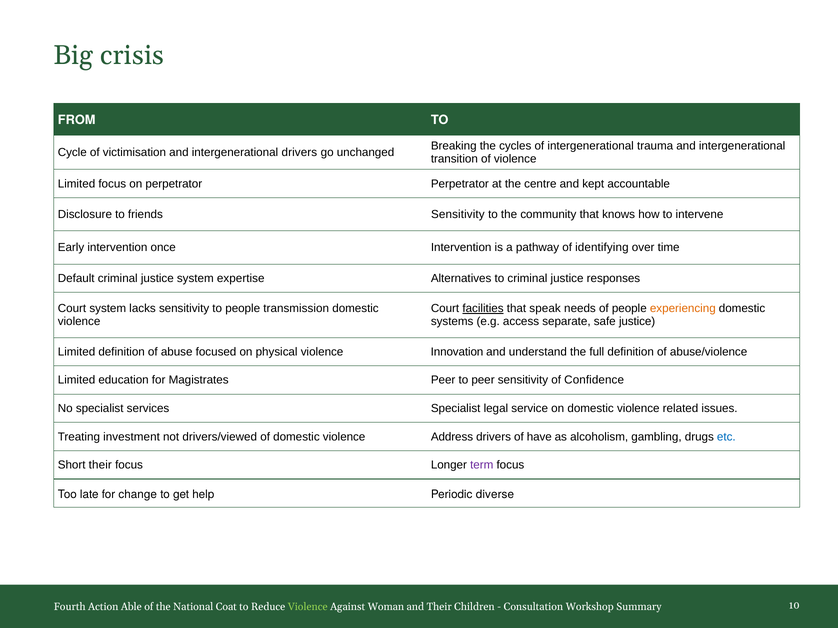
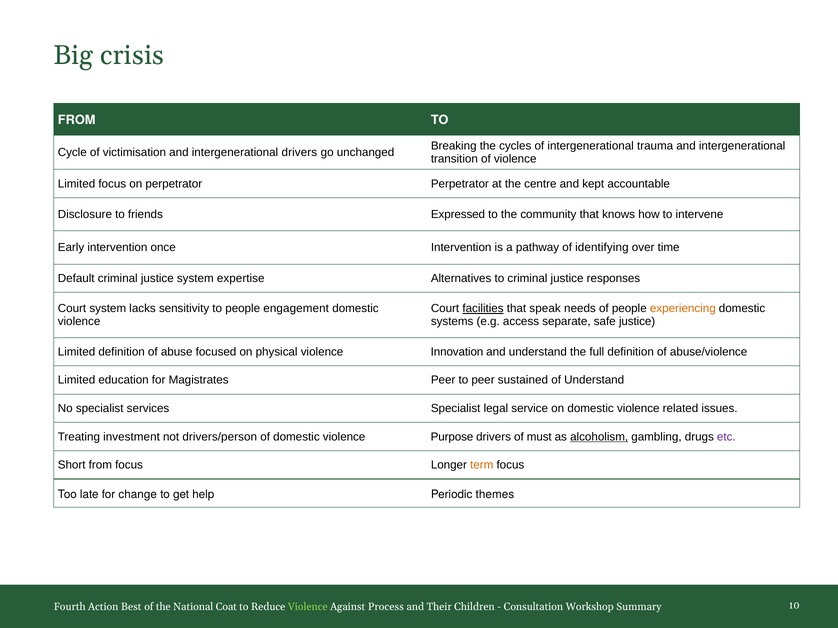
friends Sensitivity: Sensitivity -> Expressed
transmission: transmission -> engagement
peer sensitivity: sensitivity -> sustained
of Confidence: Confidence -> Understand
drivers/viewed: drivers/viewed -> drivers/person
Address: Address -> Purpose
have: have -> must
alcoholism underline: none -> present
etc colour: blue -> purple
Short their: their -> from
term colour: purple -> orange
diverse: diverse -> themes
Able: Able -> Best
Woman: Woman -> Process
